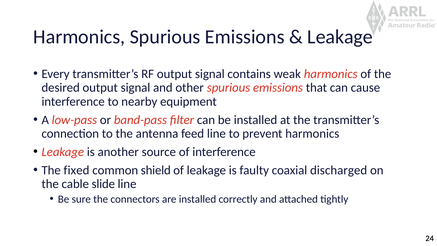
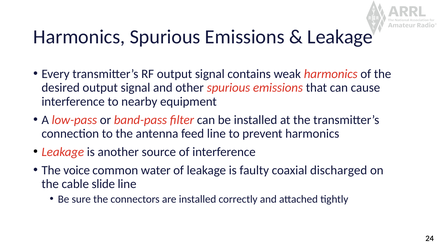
fixed: fixed -> voice
shield: shield -> water
